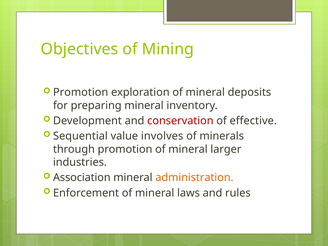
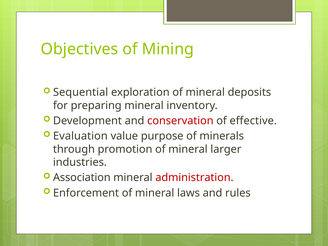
Promotion at (81, 92): Promotion -> Sequential
Sequential: Sequential -> Evaluation
involves: involves -> purpose
administration colour: orange -> red
